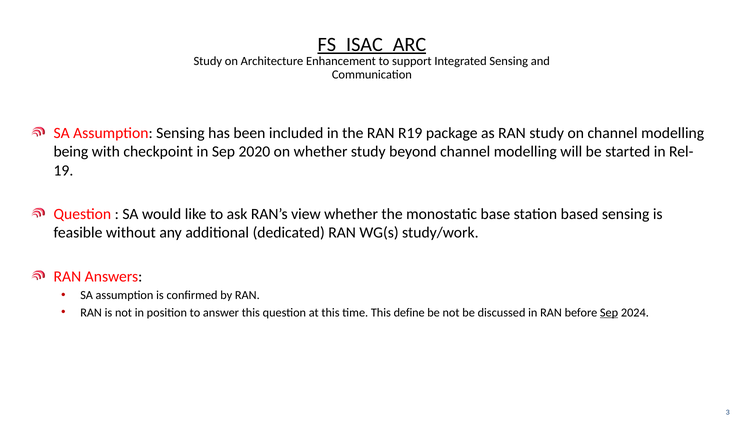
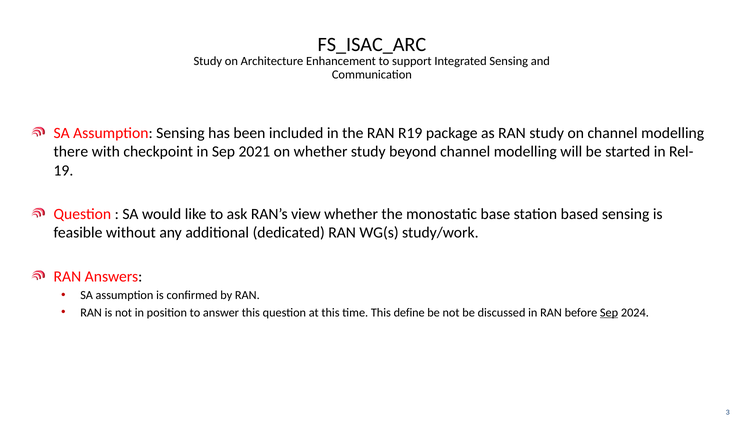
FS_ISAC_ARC underline: present -> none
being: being -> there
2020: 2020 -> 2021
